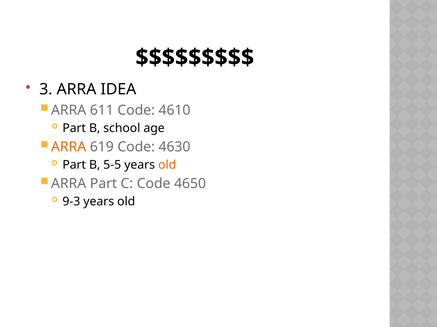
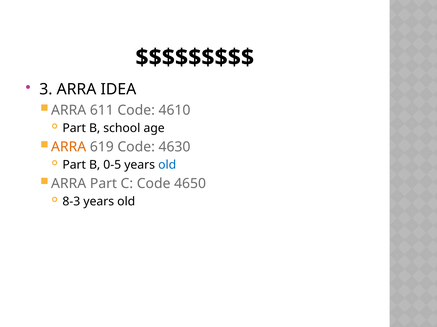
5-5: 5-5 -> 0-5
old at (167, 165) colour: orange -> blue
9-3: 9-3 -> 8-3
